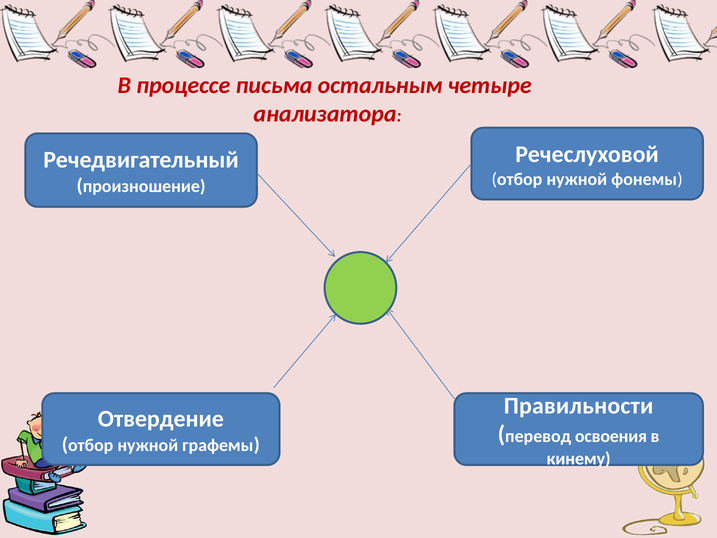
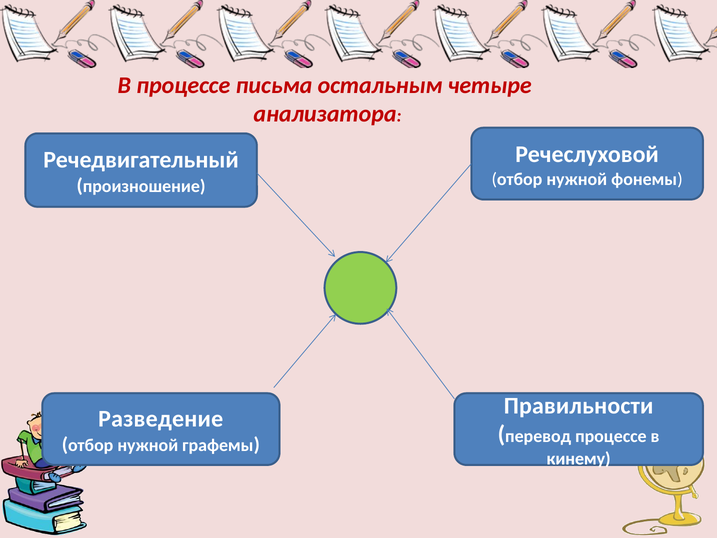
Отвердение: Отвердение -> Разведение
перевод освоения: освоения -> процессе
